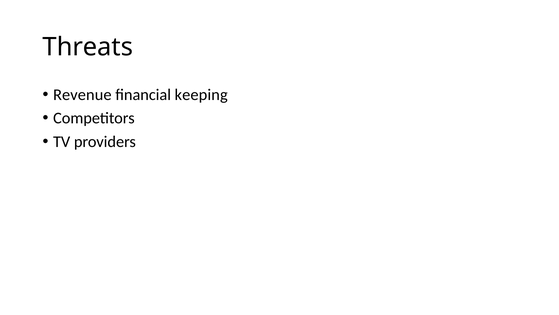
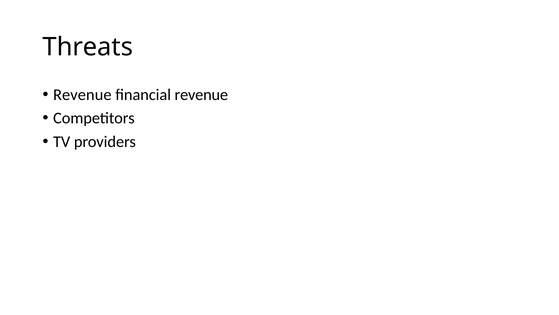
financial keeping: keeping -> revenue
